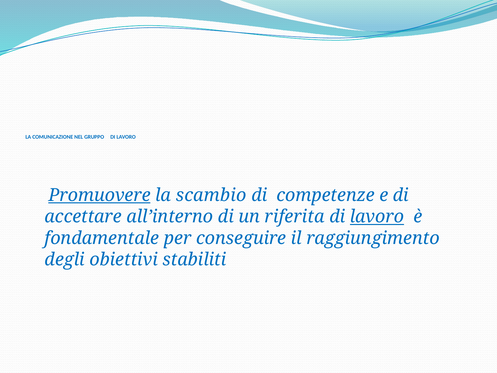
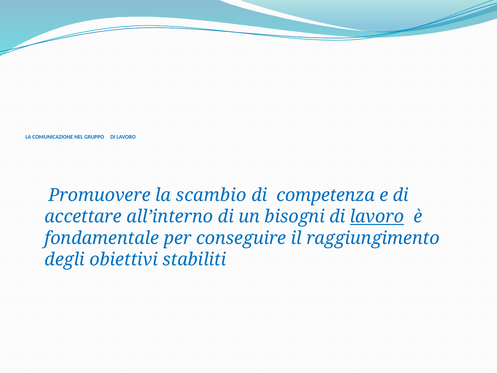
Promuovere underline: present -> none
competenze: competenze -> competenza
riferita: riferita -> bisogni
